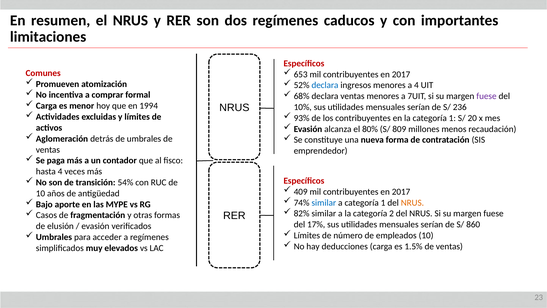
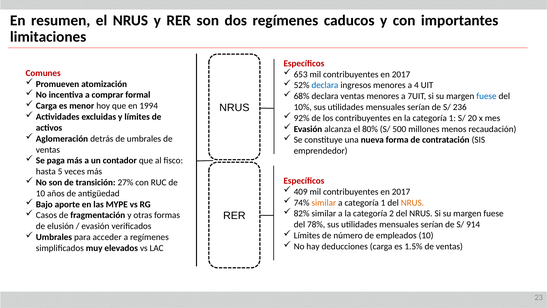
fuese at (486, 96) colour: purple -> blue
93%: 93% -> 92%
809: 809 -> 500
hasta 4: 4 -> 5
54%: 54% -> 27%
similar at (324, 203) colour: blue -> orange
17%: 17% -> 78%
860: 860 -> 914
